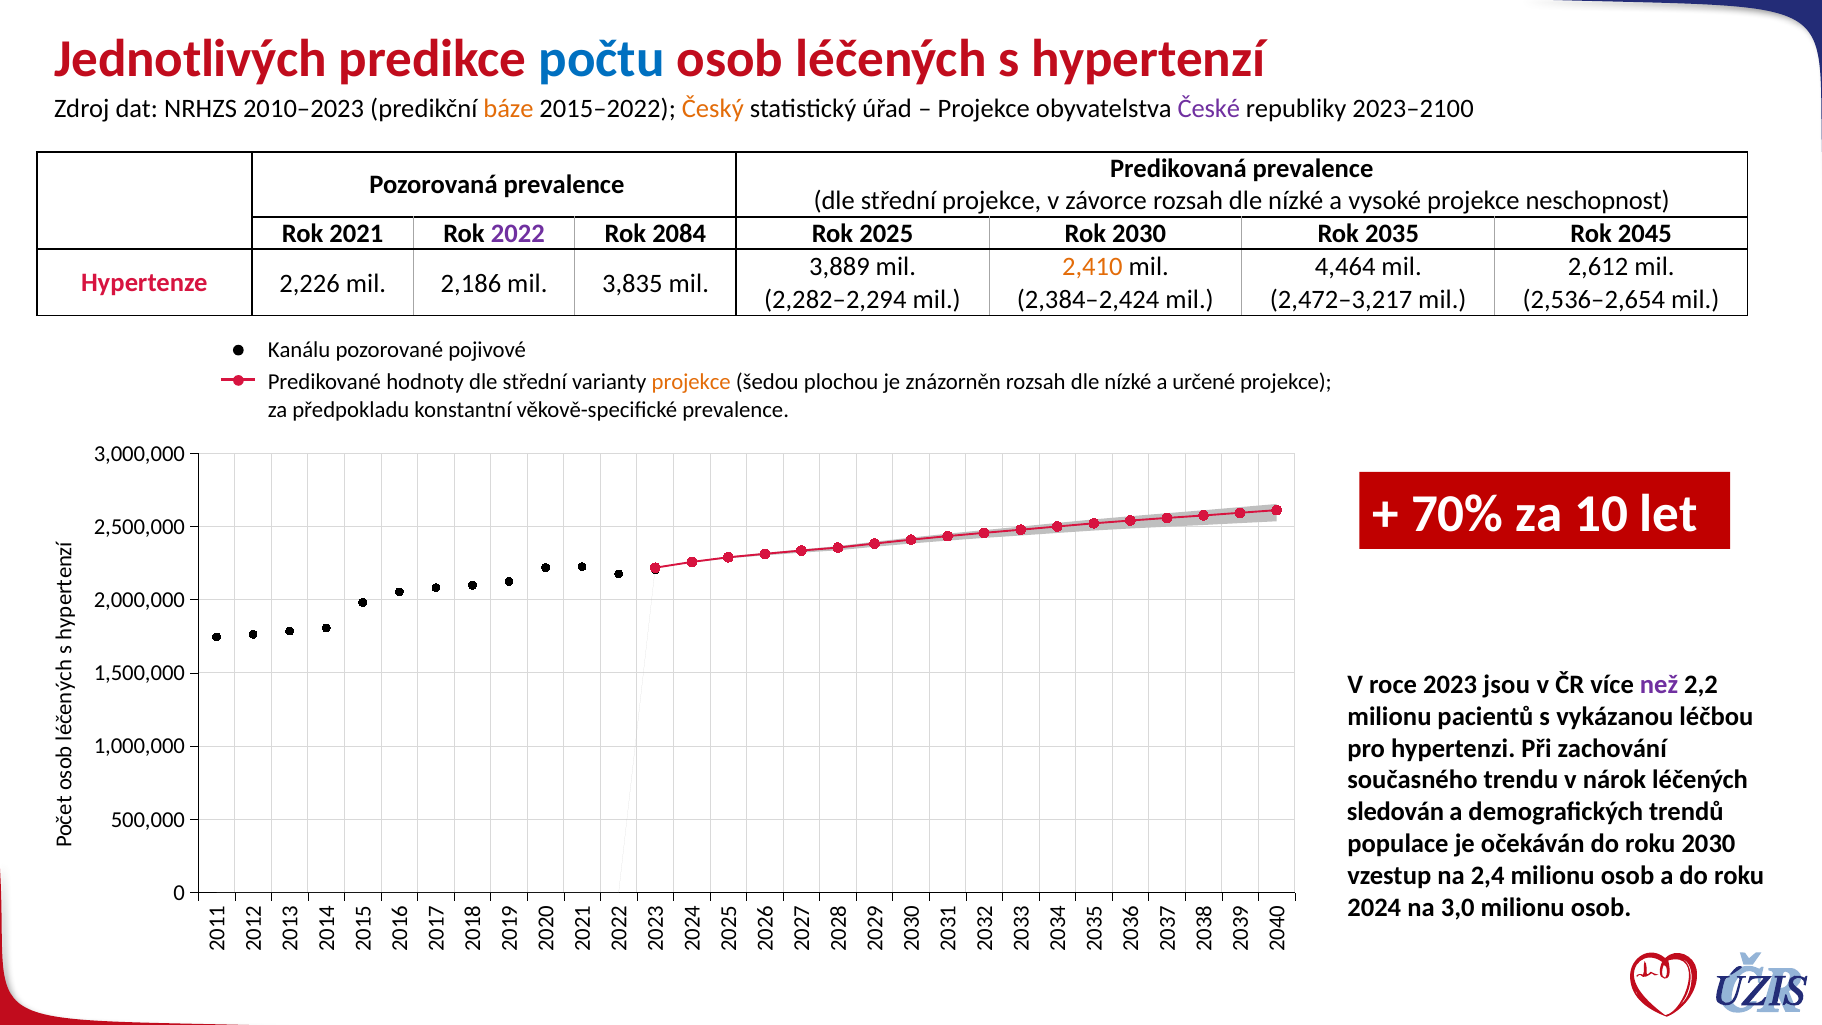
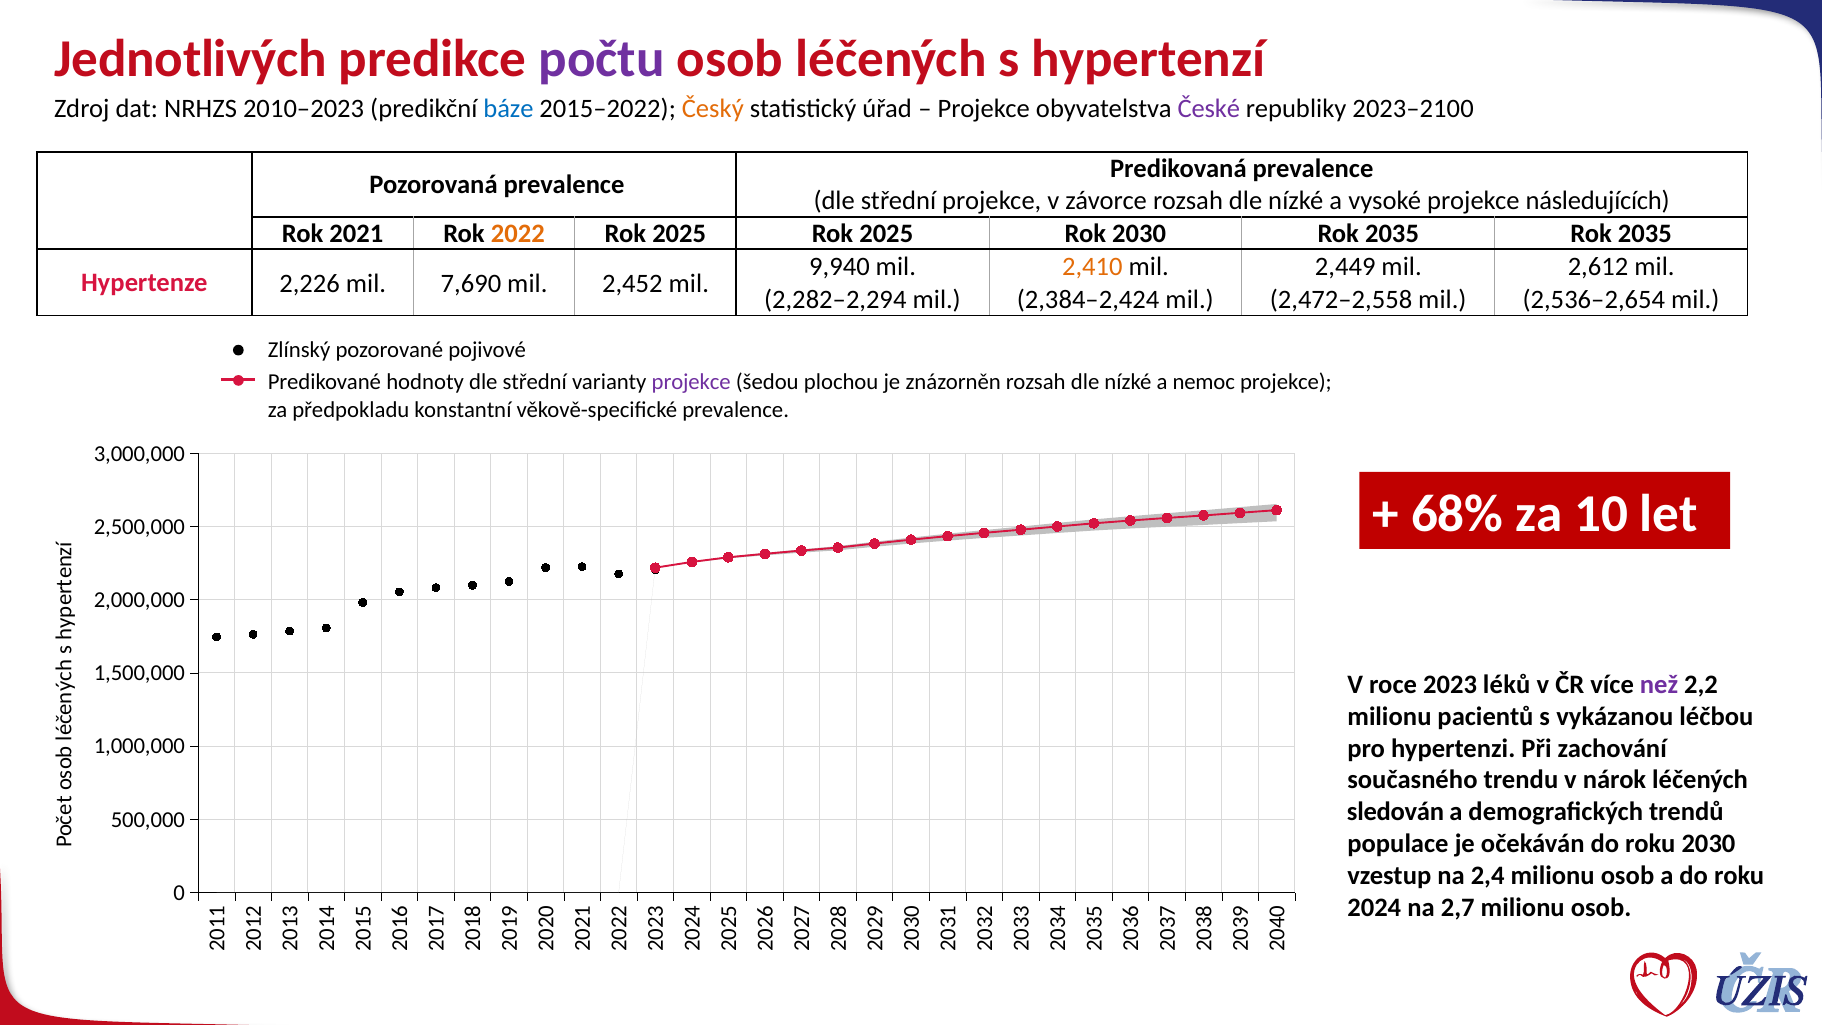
počtu colour: blue -> purple
báze colour: orange -> blue
neschopnost: neschopnost -> následujících
2022 colour: purple -> orange
2084 at (679, 233): 2084 -> 2025
2035 Rok 2045: 2045 -> 2035
3,889: 3,889 -> 9,940
4,464: 4,464 -> 2,449
2,186: 2,186 -> 7,690
3,835: 3,835 -> 2,452
2,472–3,217: 2,472–3,217 -> 2,472–2,558
Kanálu: Kanálu -> Zlínský
projekce at (691, 382) colour: orange -> purple
určené: určené -> nemoc
70%: 70% -> 68%
jsou: jsou -> léků
3,0: 3,0 -> 2,7
